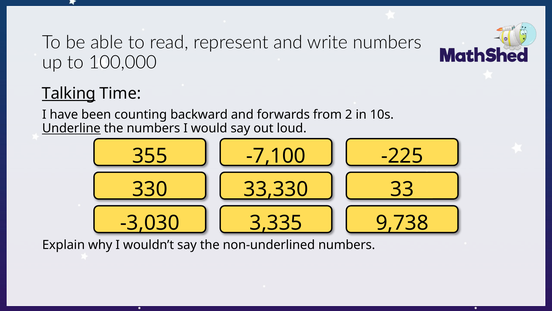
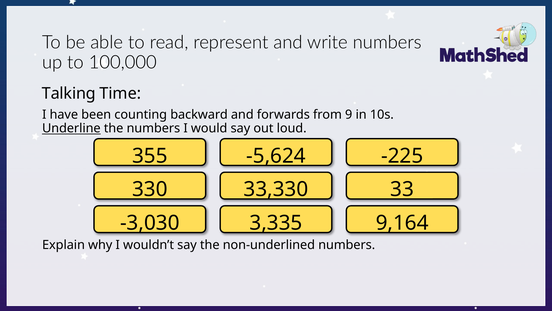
Talking underline: present -> none
2: 2 -> 9
-7,100: -7,100 -> -5,624
9,738: 9,738 -> 9,164
